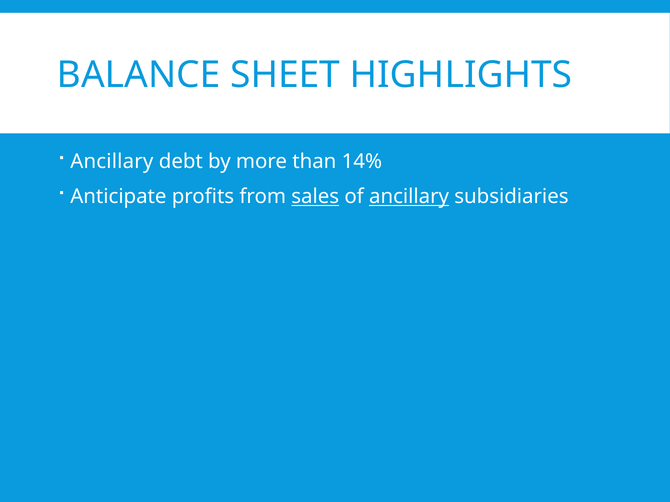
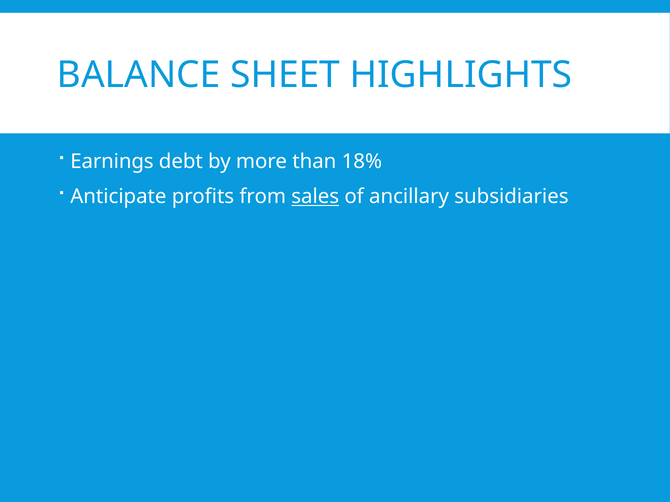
Ancillary at (112, 162): Ancillary -> Earnings
14%: 14% -> 18%
ancillary at (409, 197) underline: present -> none
